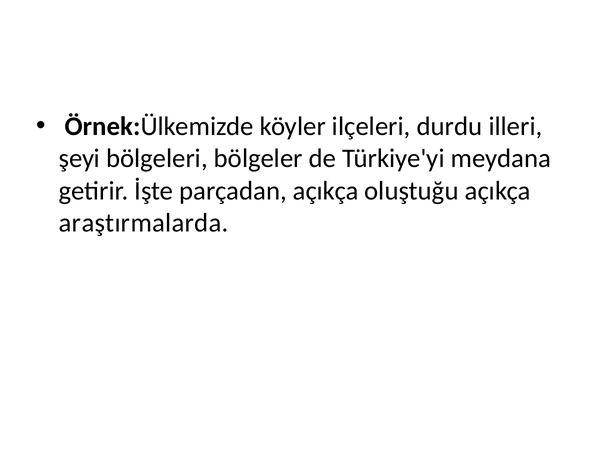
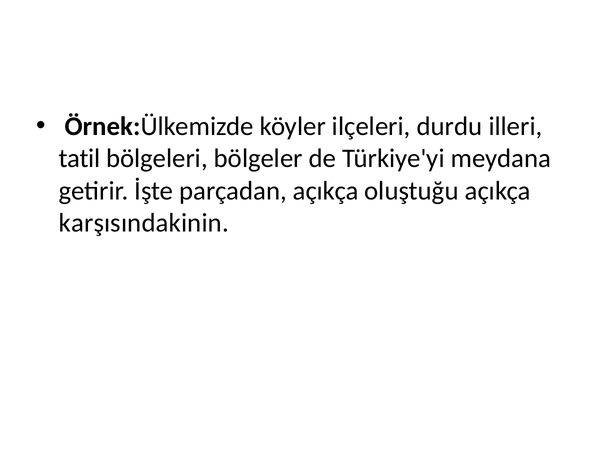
şeyi: şeyi -> tatil
araştırmalarda: araştırmalarda -> karşısındakinin
